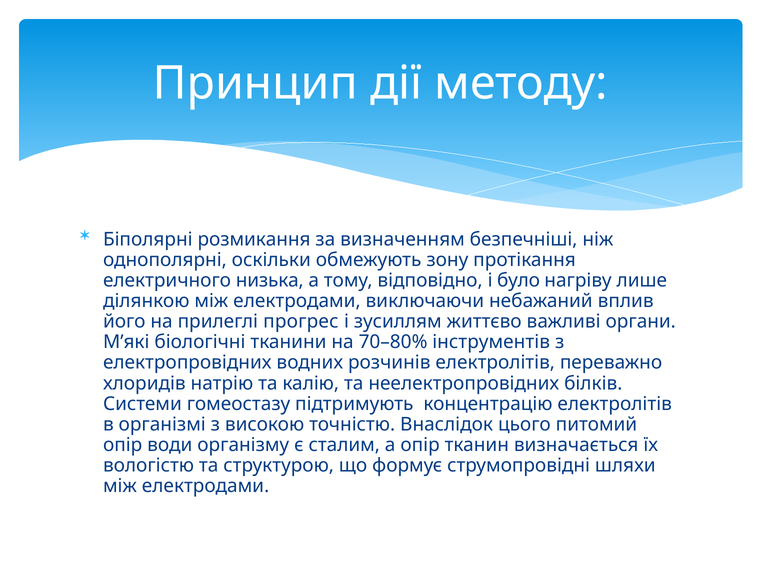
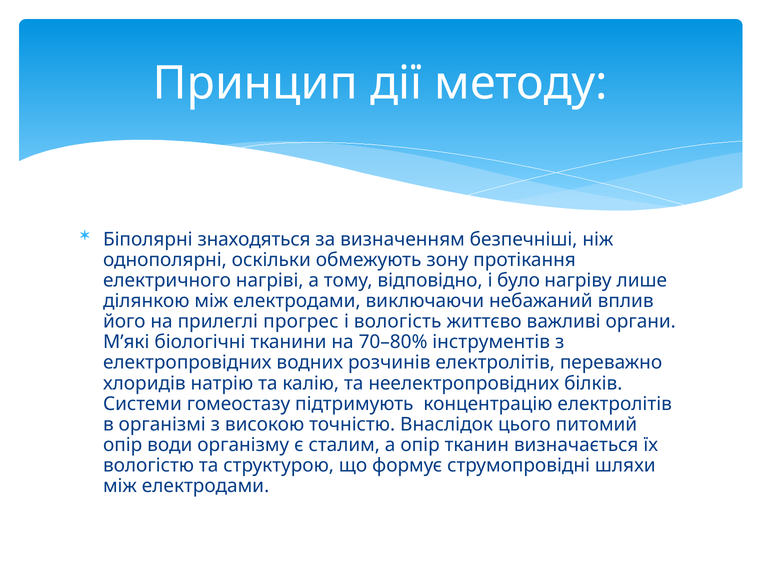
розмикання: розмикання -> знаходяться
низька: низька -> нагріві
зусиллям: зусиллям -> вологість
